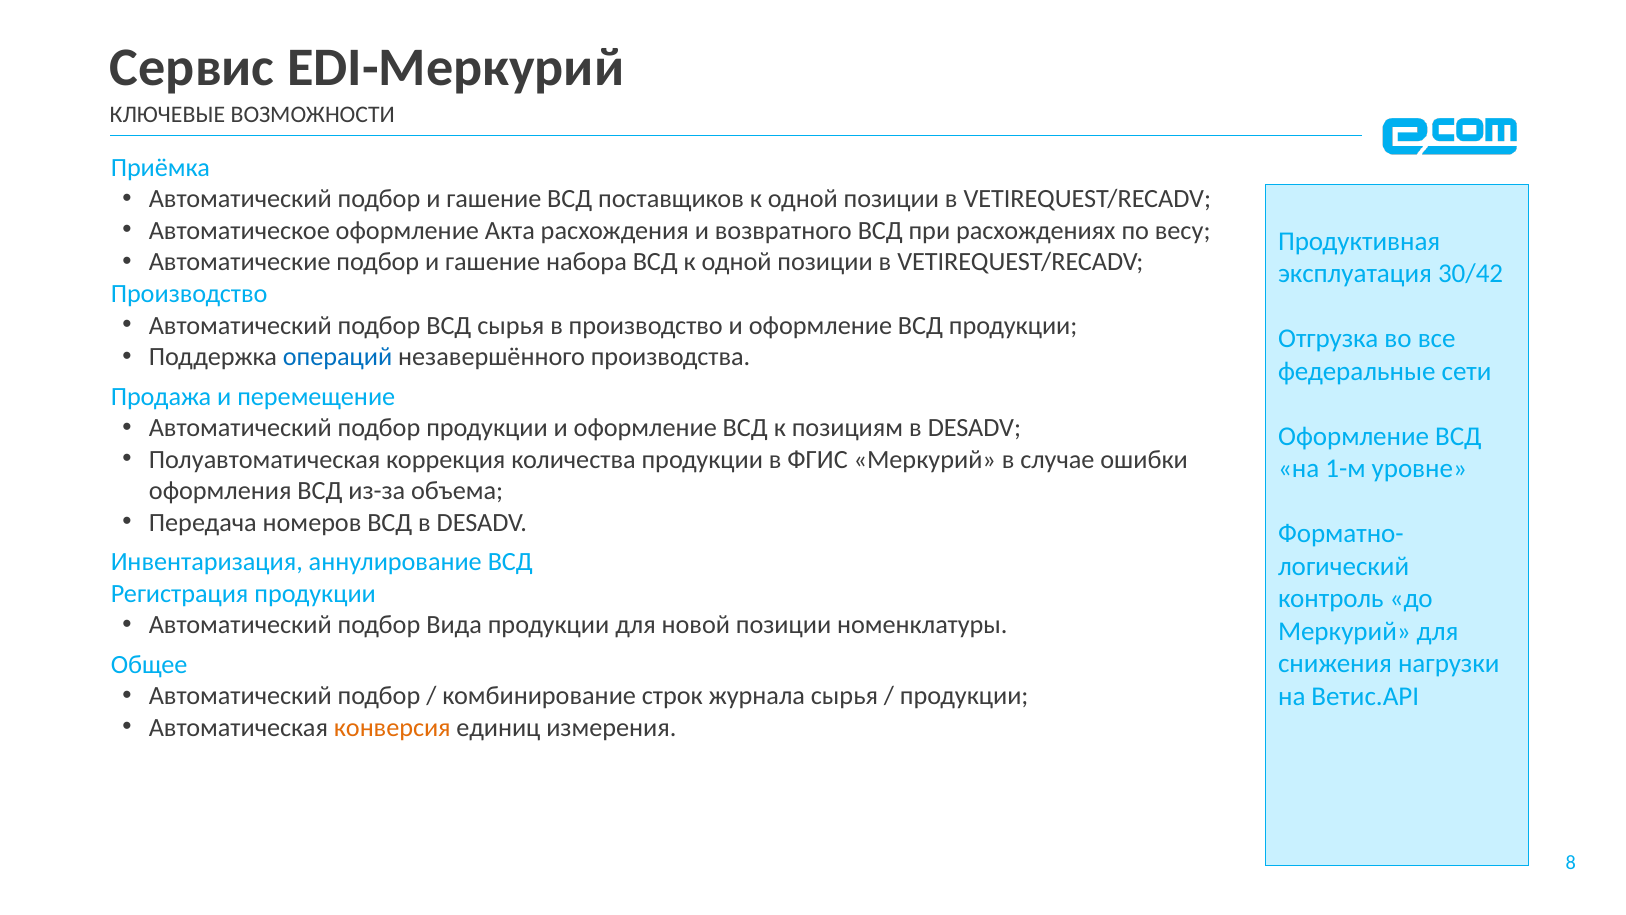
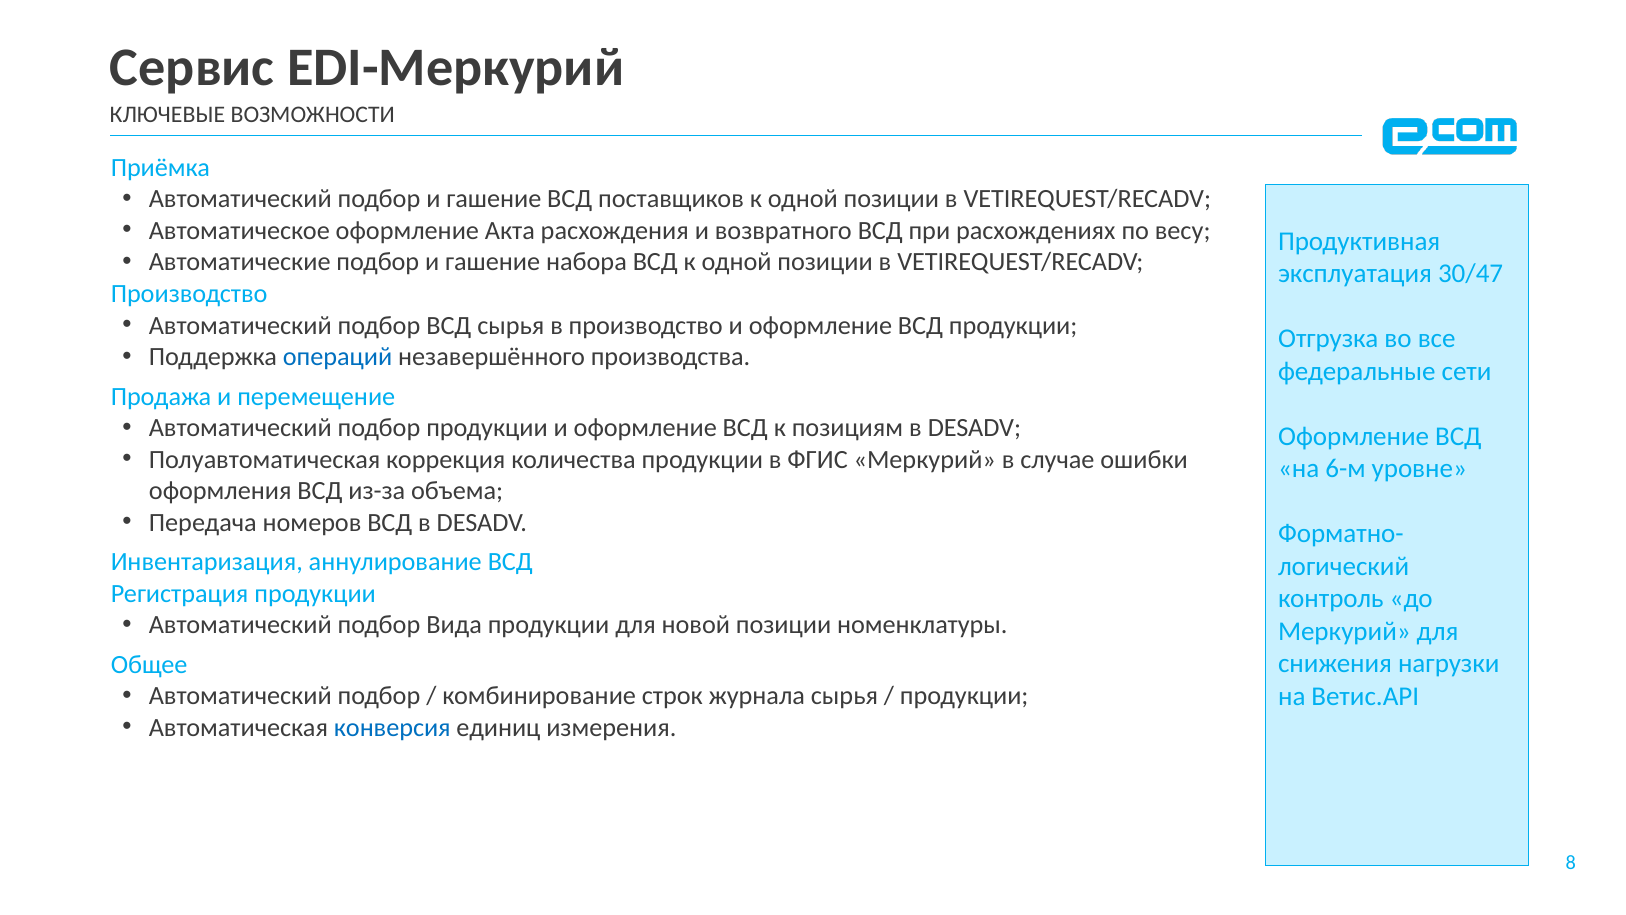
30/42: 30/42 -> 30/47
1-м: 1-м -> 6-м
конверсия colour: orange -> blue
